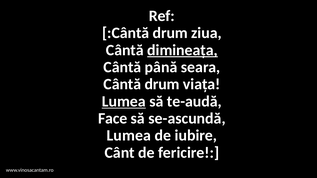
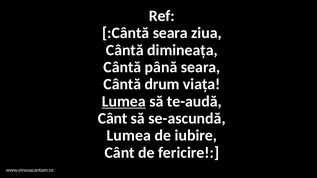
:Cântă drum: drum -> seara
dimineața underline: present -> none
Face at (113, 119): Face -> Cânt
